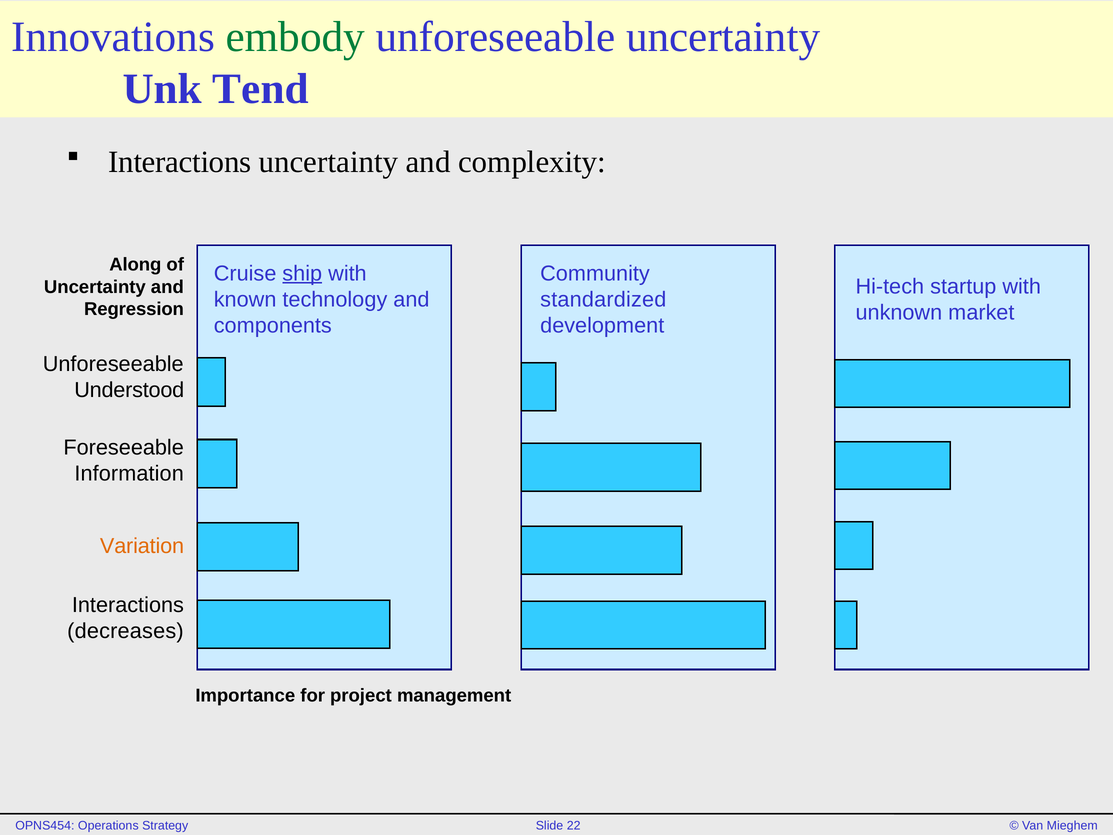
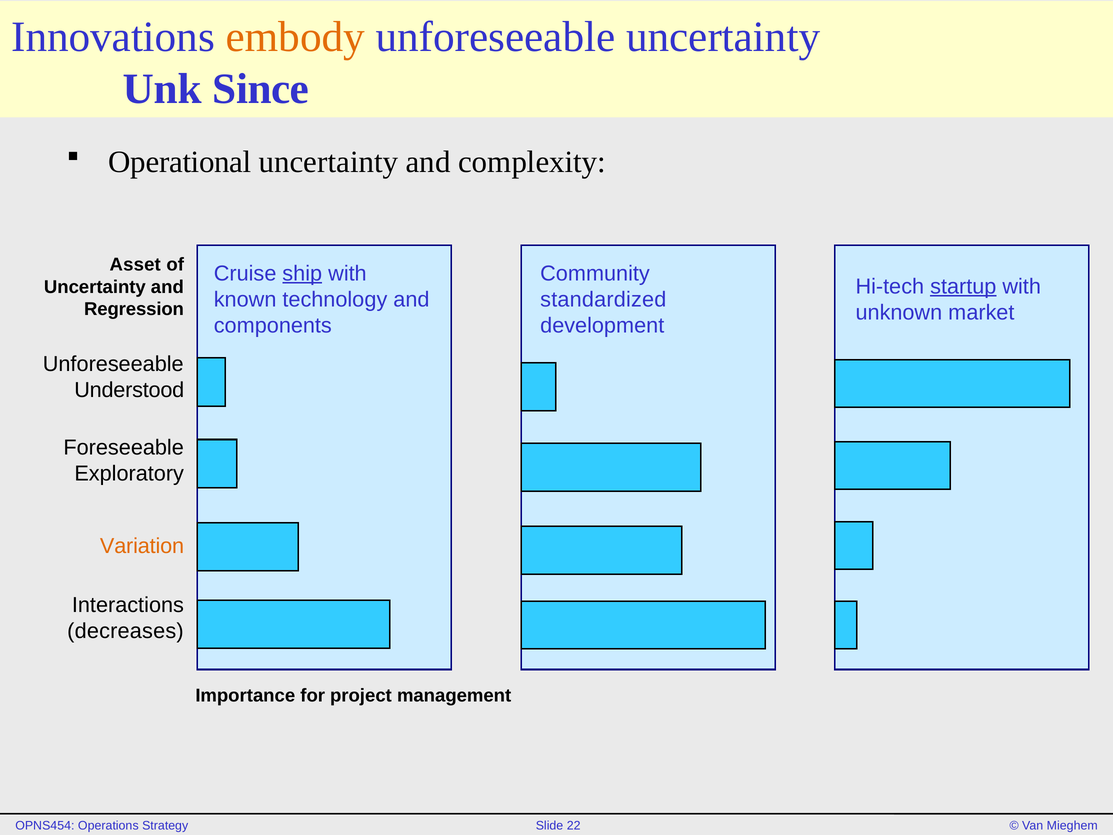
embody colour: green -> orange
Tend: Tend -> Since
Interactions at (180, 162): Interactions -> Operational
Along: Along -> Asset
startup underline: none -> present
Information: Information -> Exploratory
